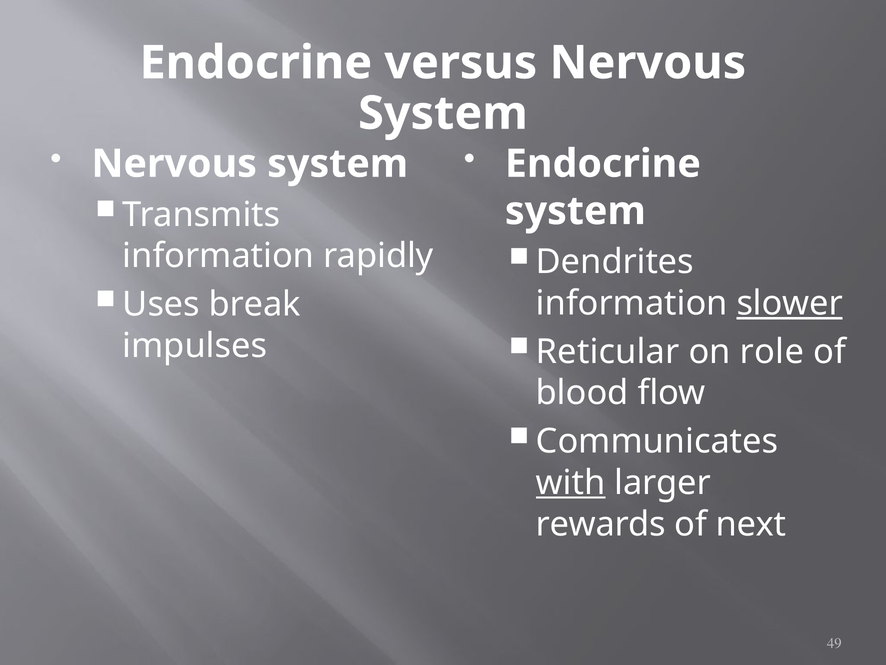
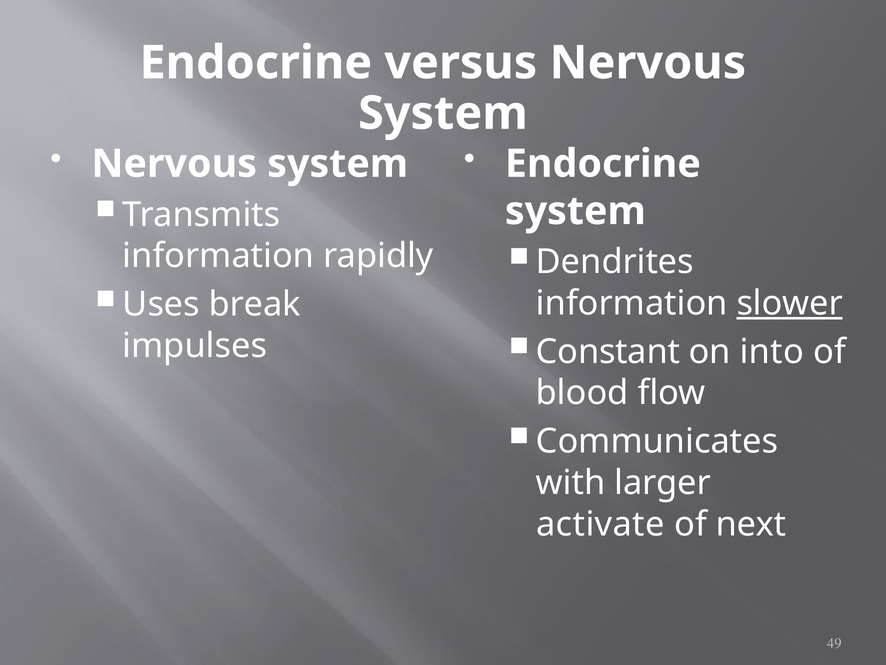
Reticular: Reticular -> Constant
role: role -> into
with underline: present -> none
rewards: rewards -> activate
